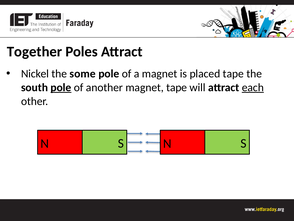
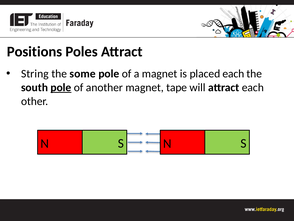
Together: Together -> Positions
Nickel: Nickel -> String
placed tape: tape -> each
each at (253, 87) underline: present -> none
